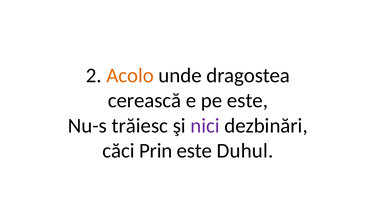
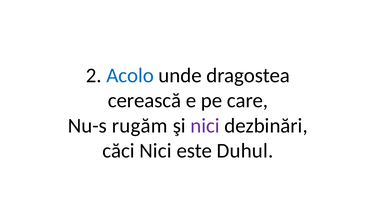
Acolo colour: orange -> blue
pe este: este -> care
trăiesc: trăiesc -> rugăm
căci Prin: Prin -> Nici
